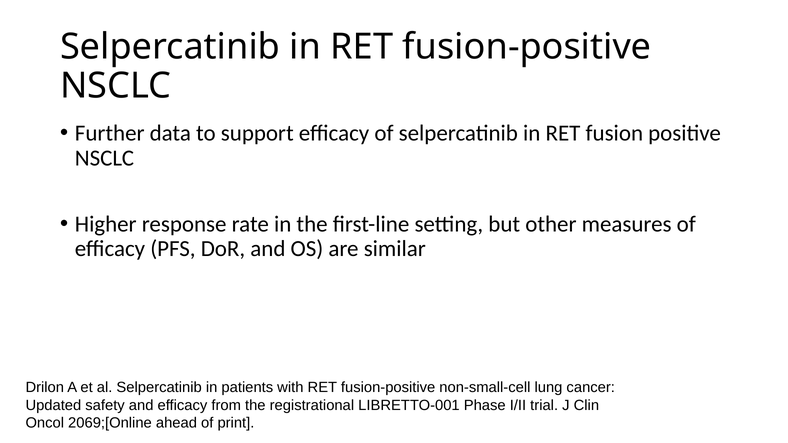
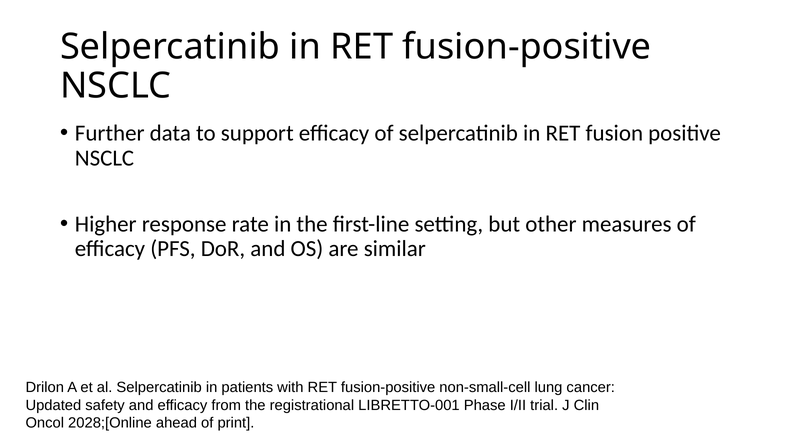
2069;[Online: 2069;[Online -> 2028;[Online
